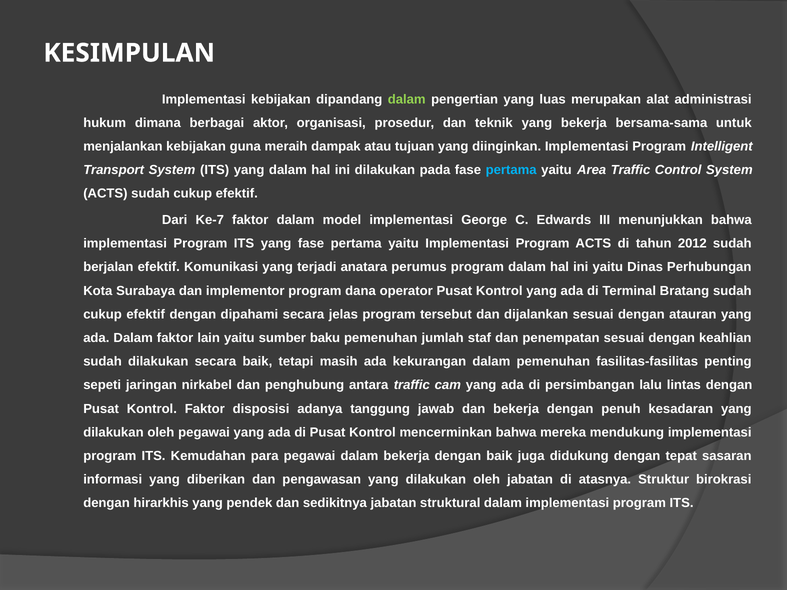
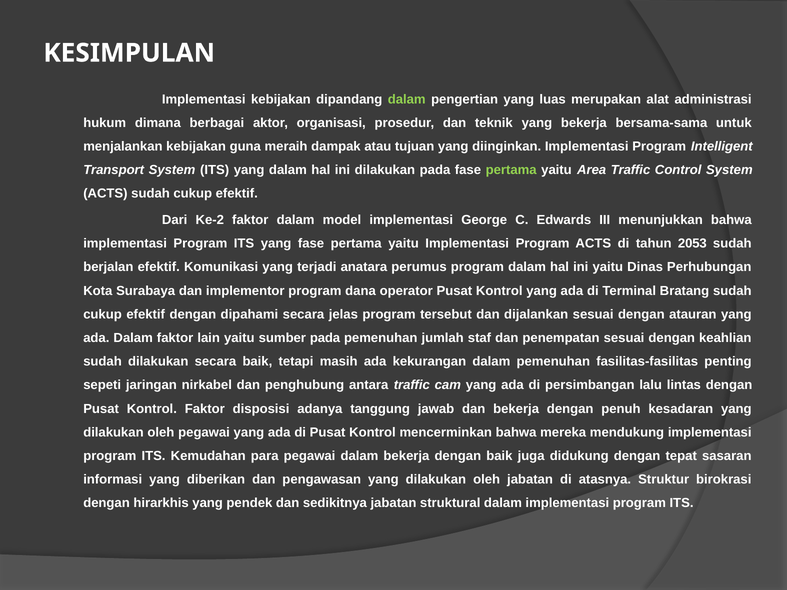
pertama at (511, 170) colour: light blue -> light green
Ke-7: Ke-7 -> Ke-2
2012: 2012 -> 2053
sumber baku: baku -> pada
